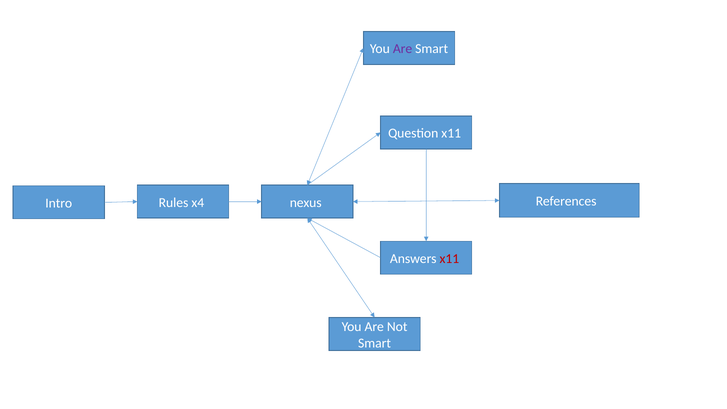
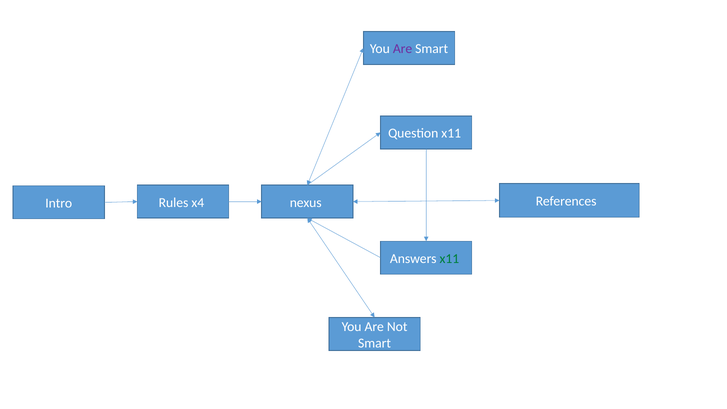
x11 at (449, 259) colour: red -> green
